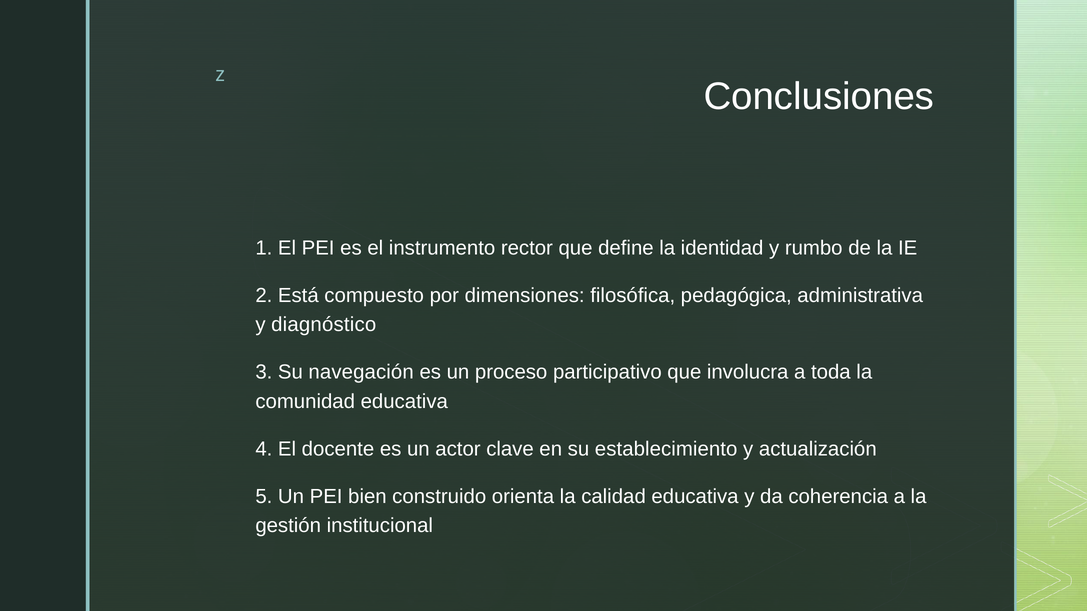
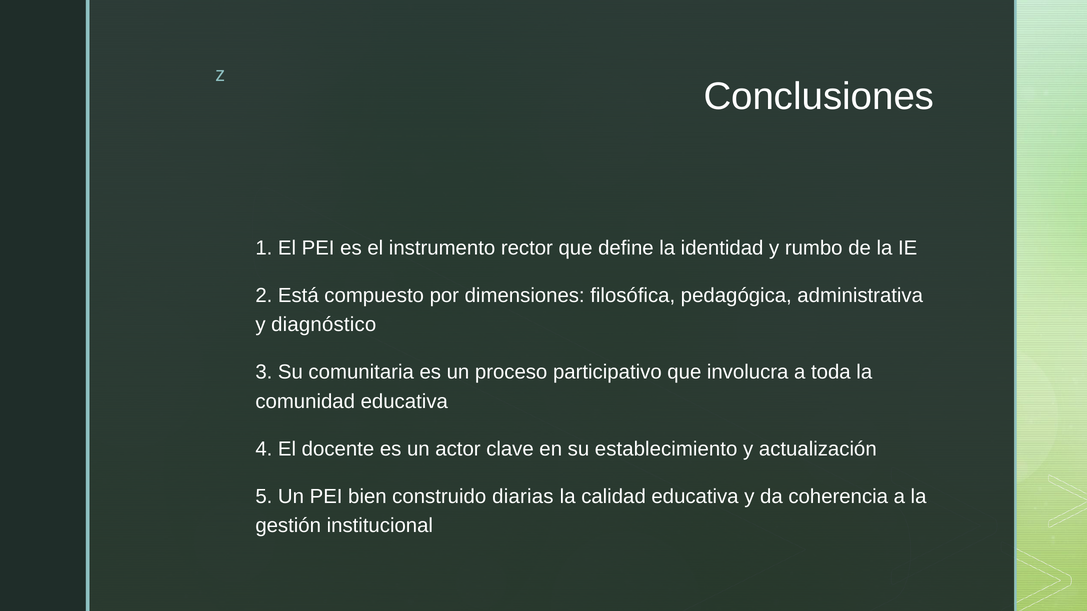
navegación: navegación -> comunitaria
orienta: orienta -> diarias
